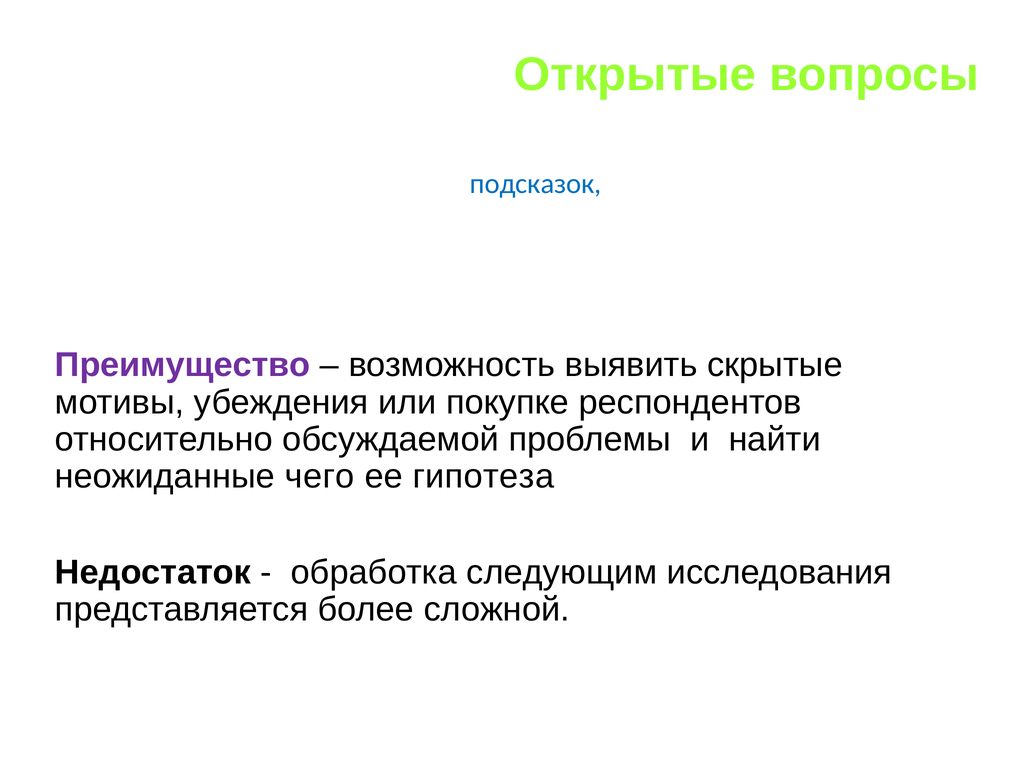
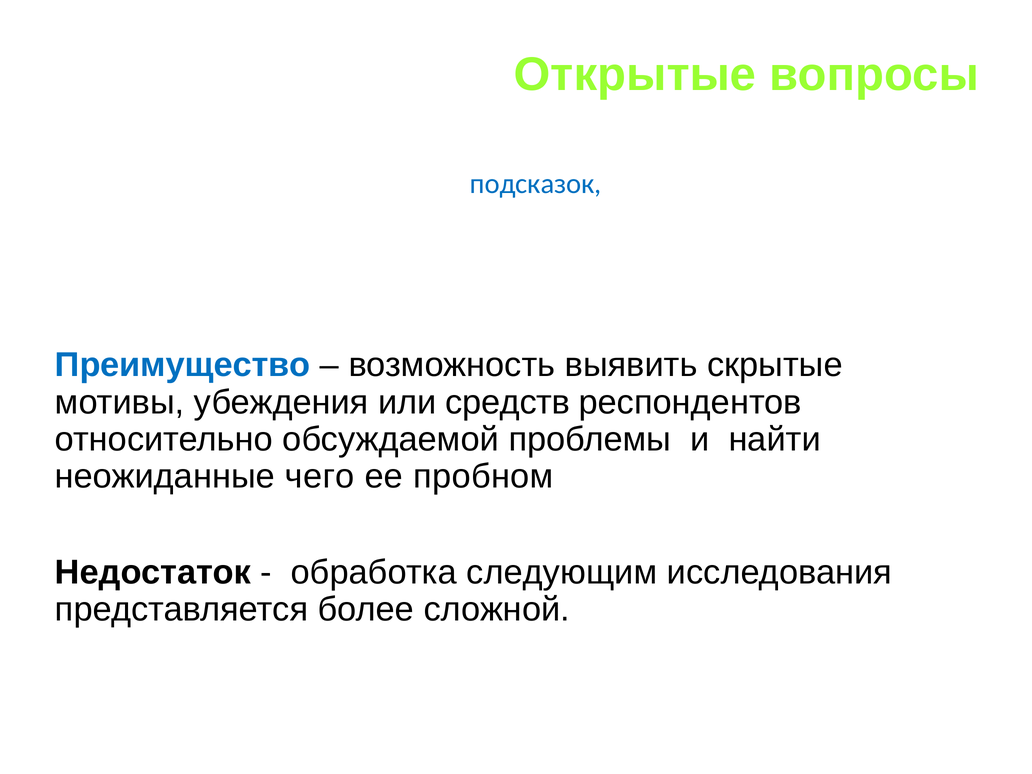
Преимущество colour: purple -> blue
покупке: покупке -> средств
гипотеза: гипотеза -> пробном
